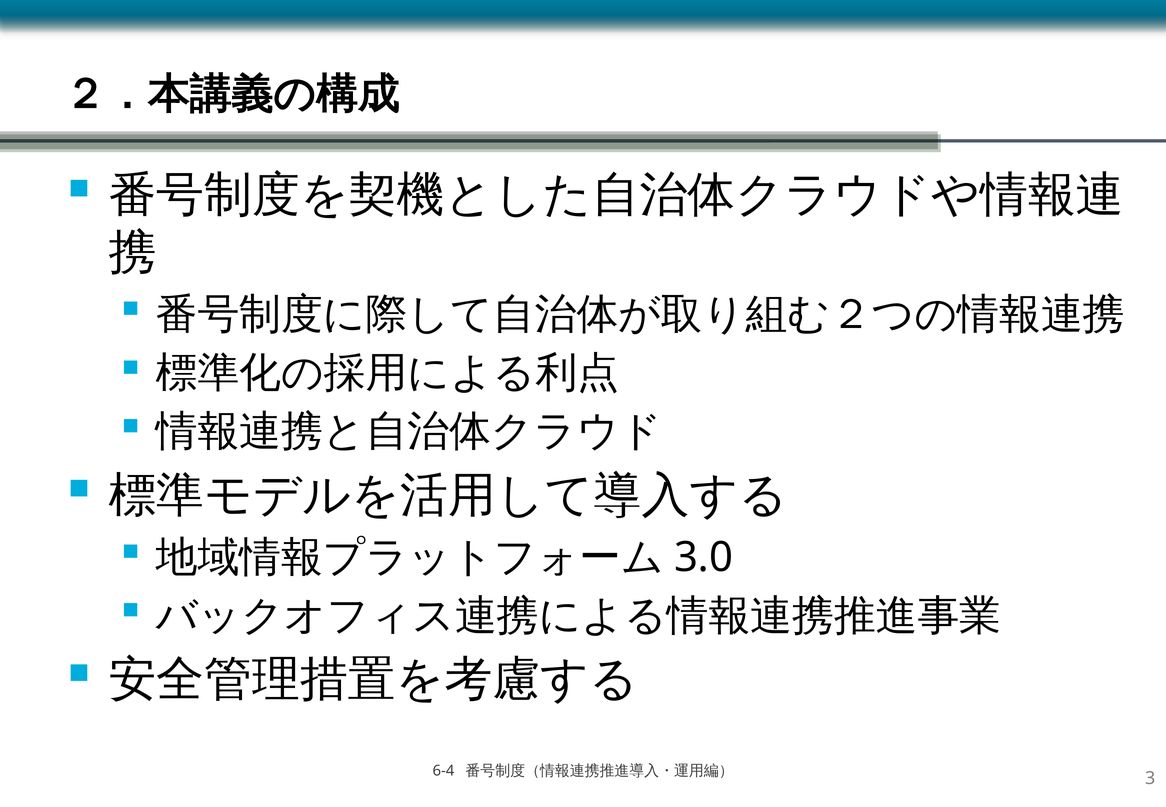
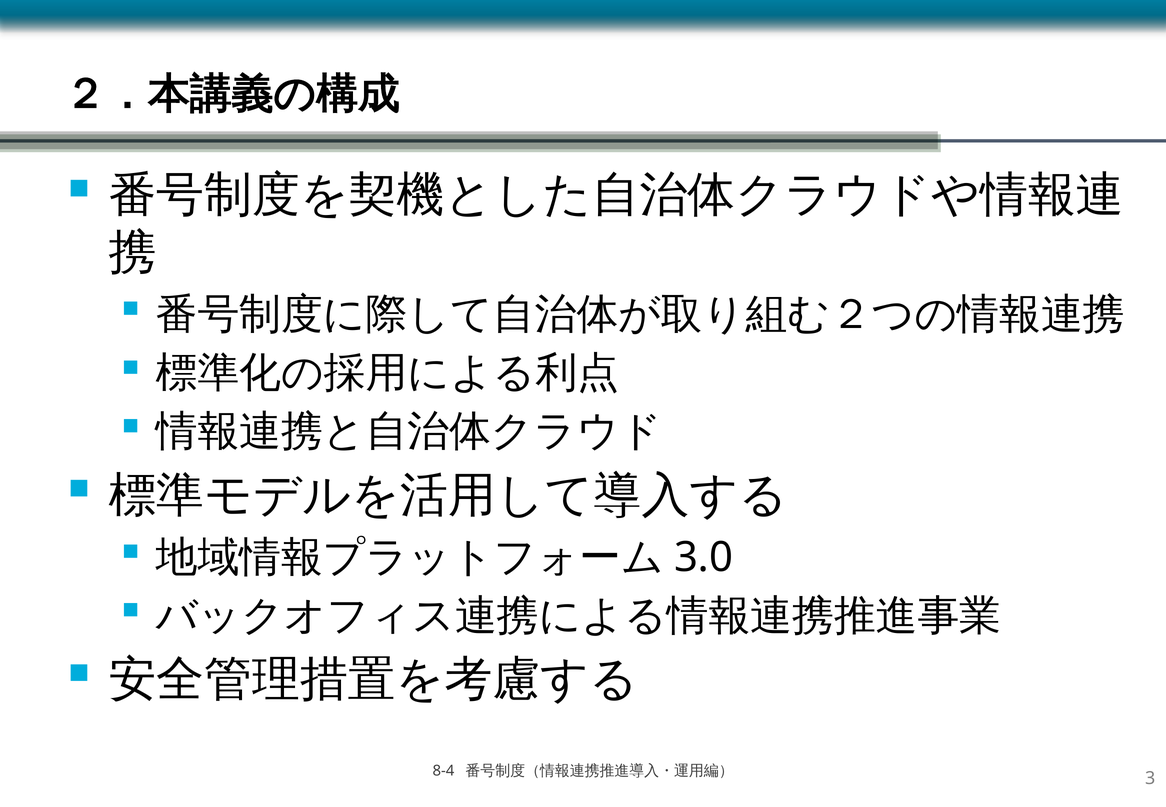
6-4: 6-4 -> 8-4
